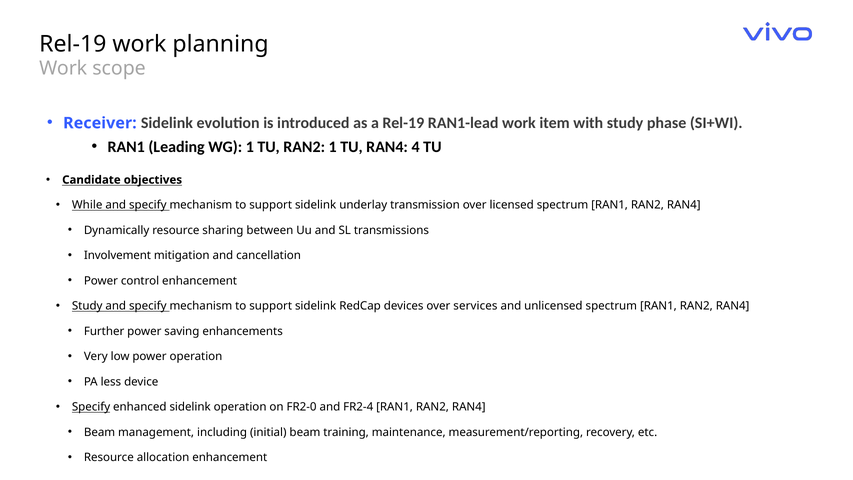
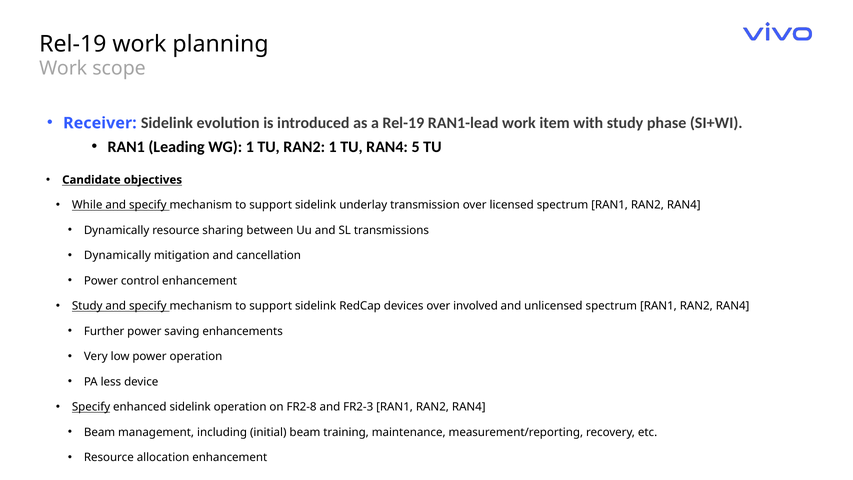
4: 4 -> 5
Involvement at (117, 256): Involvement -> Dynamically
services: services -> involved
FR2-0: FR2-0 -> FR2-8
FR2-4: FR2-4 -> FR2-3
